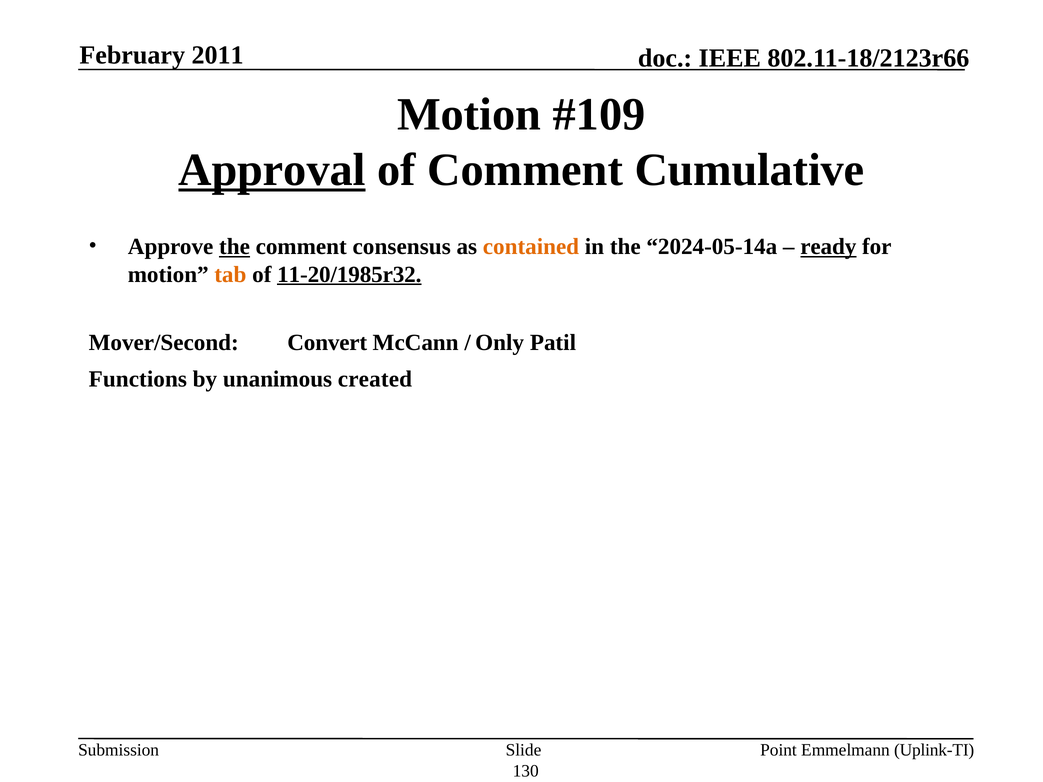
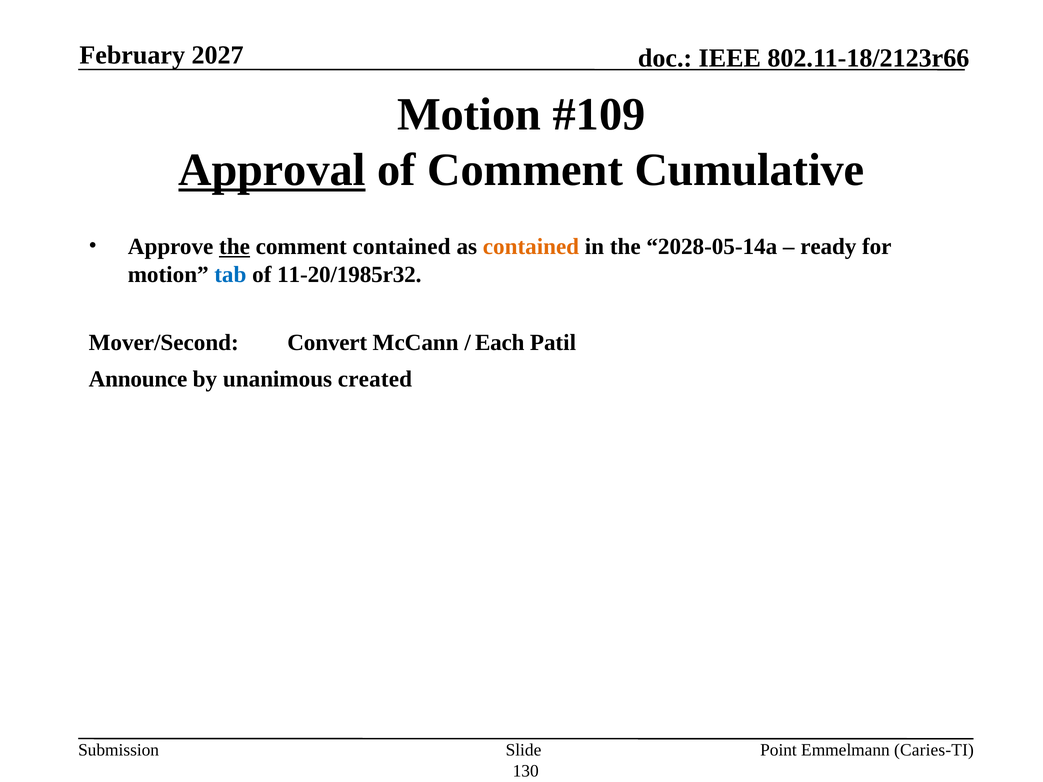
2011: 2011 -> 2027
comment consensus: consensus -> contained
2024-05-14a: 2024-05-14a -> 2028-05-14a
ready underline: present -> none
tab colour: orange -> blue
11-20/1985r32 underline: present -> none
Only: Only -> Each
Functions: Functions -> Announce
Uplink-TI: Uplink-TI -> Caries-TI
